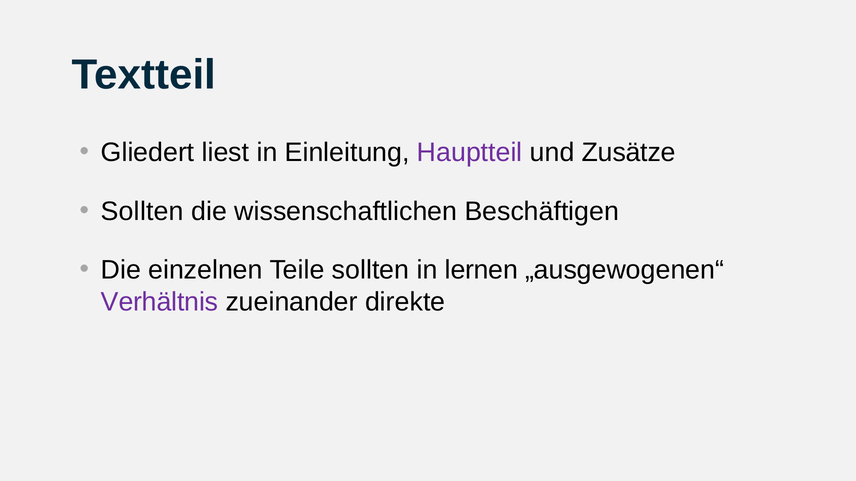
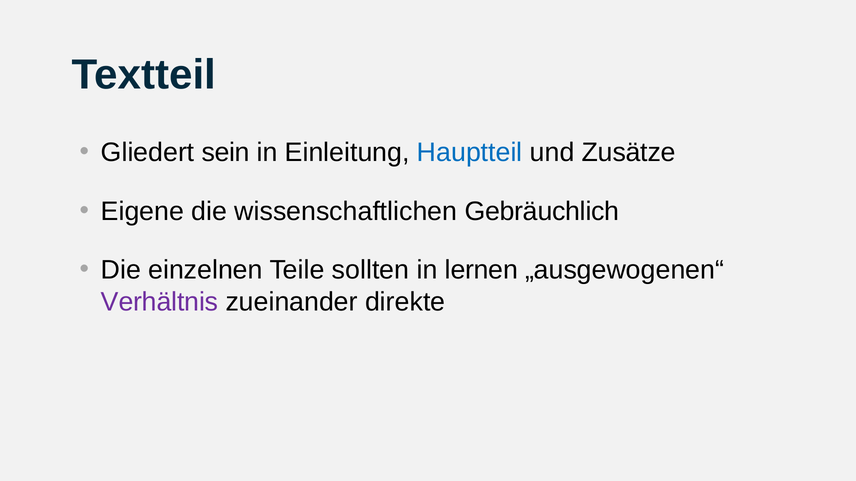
liest: liest -> sein
Hauptteil colour: purple -> blue
Sollten at (142, 212): Sollten -> Eigene
Beschäftigen: Beschäftigen -> Gebräuchlich
